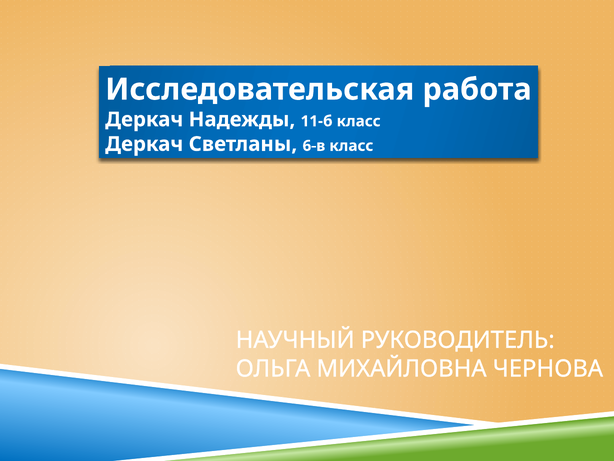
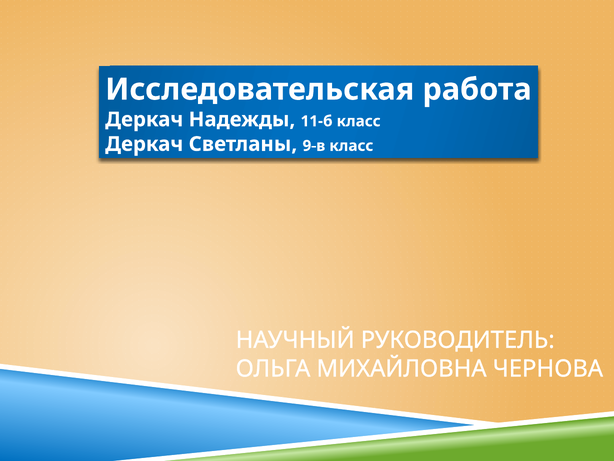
6-в: 6-в -> 9-в
